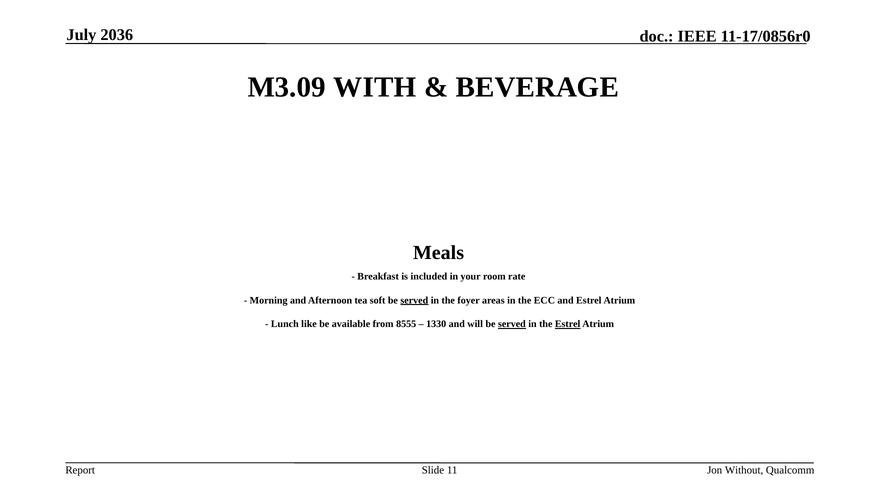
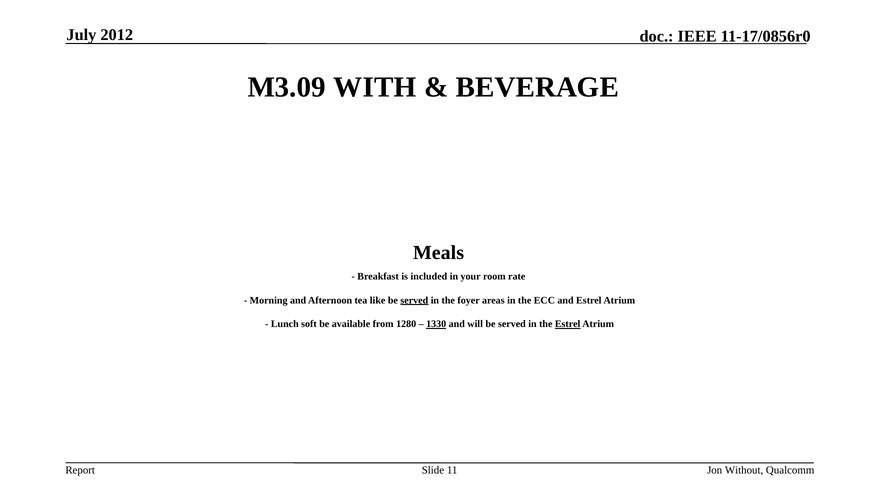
2036: 2036 -> 2012
soft: soft -> like
like: like -> soft
8555: 8555 -> 1280
1330 underline: none -> present
served at (512, 325) underline: present -> none
